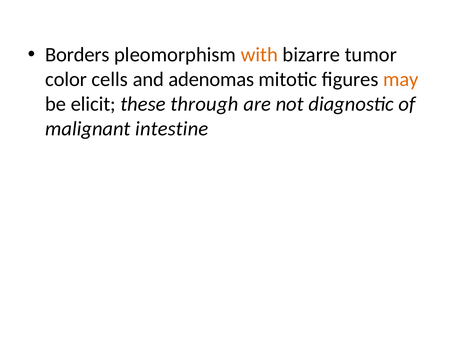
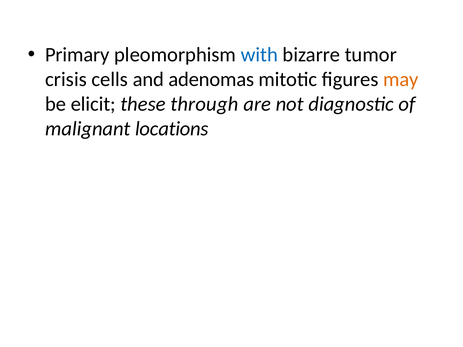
Borders: Borders -> Primary
with colour: orange -> blue
color: color -> crisis
intestine: intestine -> locations
